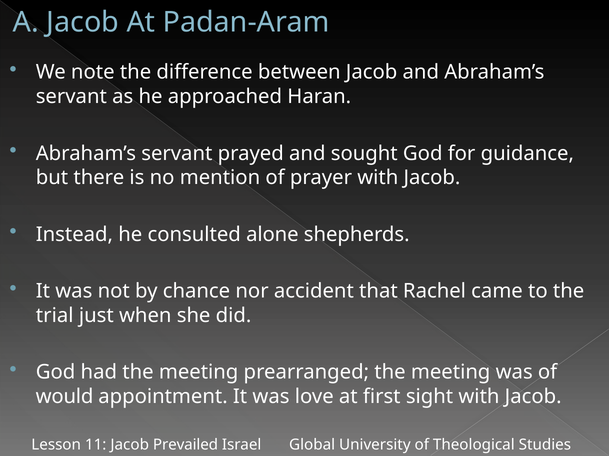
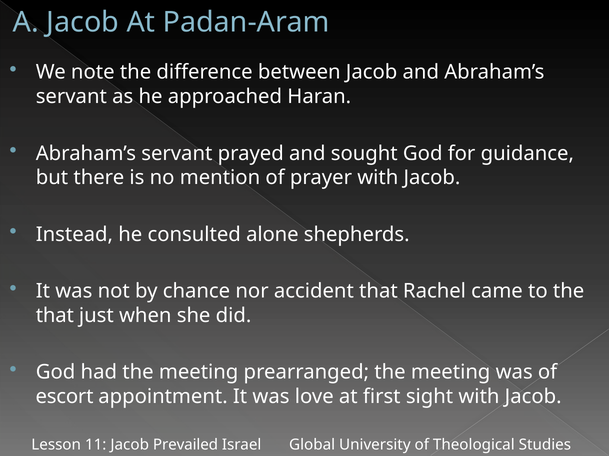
trial at (55, 316): trial -> that
would: would -> escort
